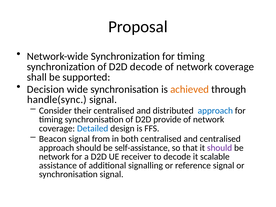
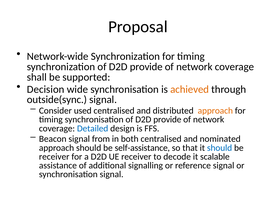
synchronization of D2D decode: decode -> provide
handle(sync: handle(sync -> outside(sync
their: their -> used
approach at (215, 111) colour: blue -> orange
and centralised: centralised -> nominated
should at (220, 148) colour: purple -> blue
network at (54, 157): network -> receiver
